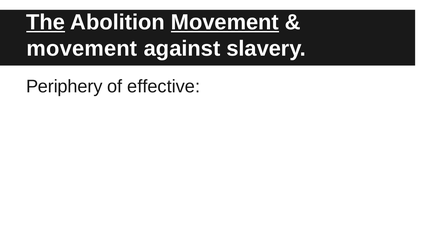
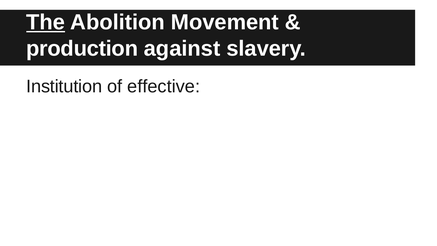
Movement at (225, 22) underline: present -> none
movement at (82, 48): movement -> production
Periphery: Periphery -> Institution
